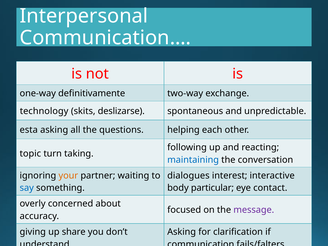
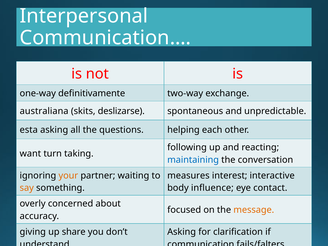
technology: technology -> australiana
topic: topic -> want
dialogues: dialogues -> measures
say colour: blue -> orange
particular: particular -> influence
message colour: purple -> orange
